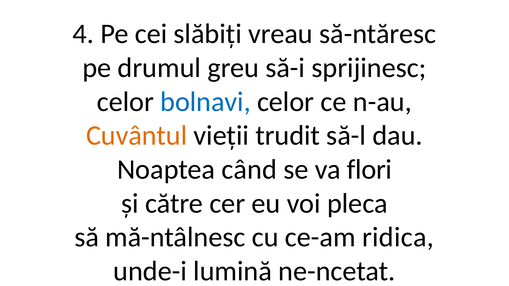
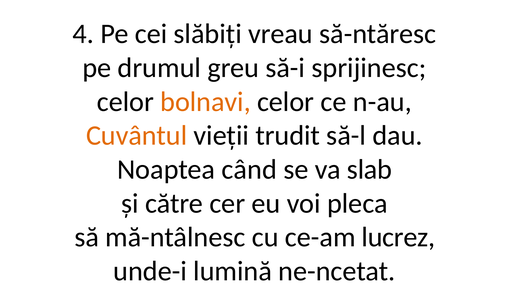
bolnavi colour: blue -> orange
flori: flori -> slab
ridica: ridica -> lucrez
